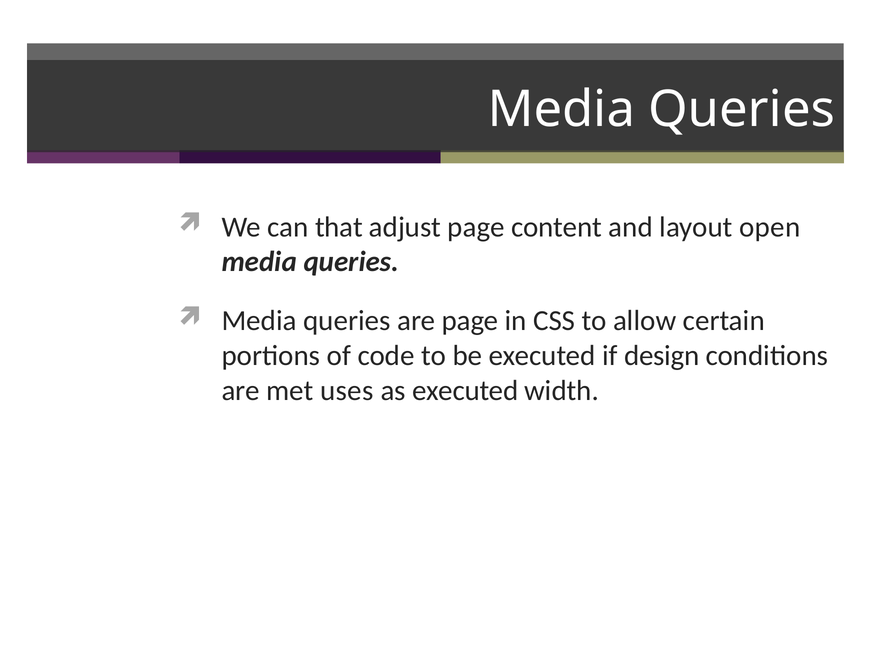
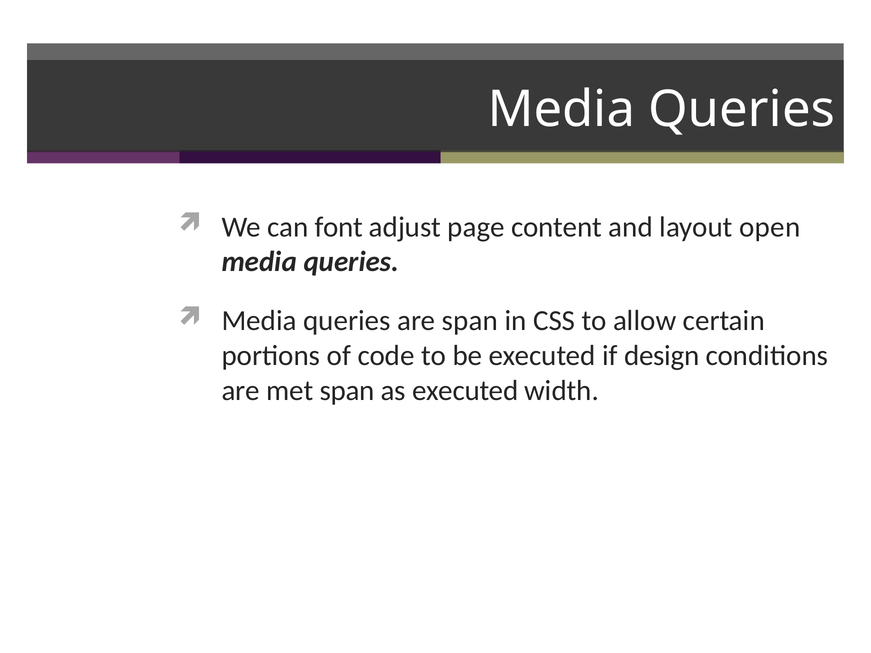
that: that -> font
are page: page -> span
met uses: uses -> span
